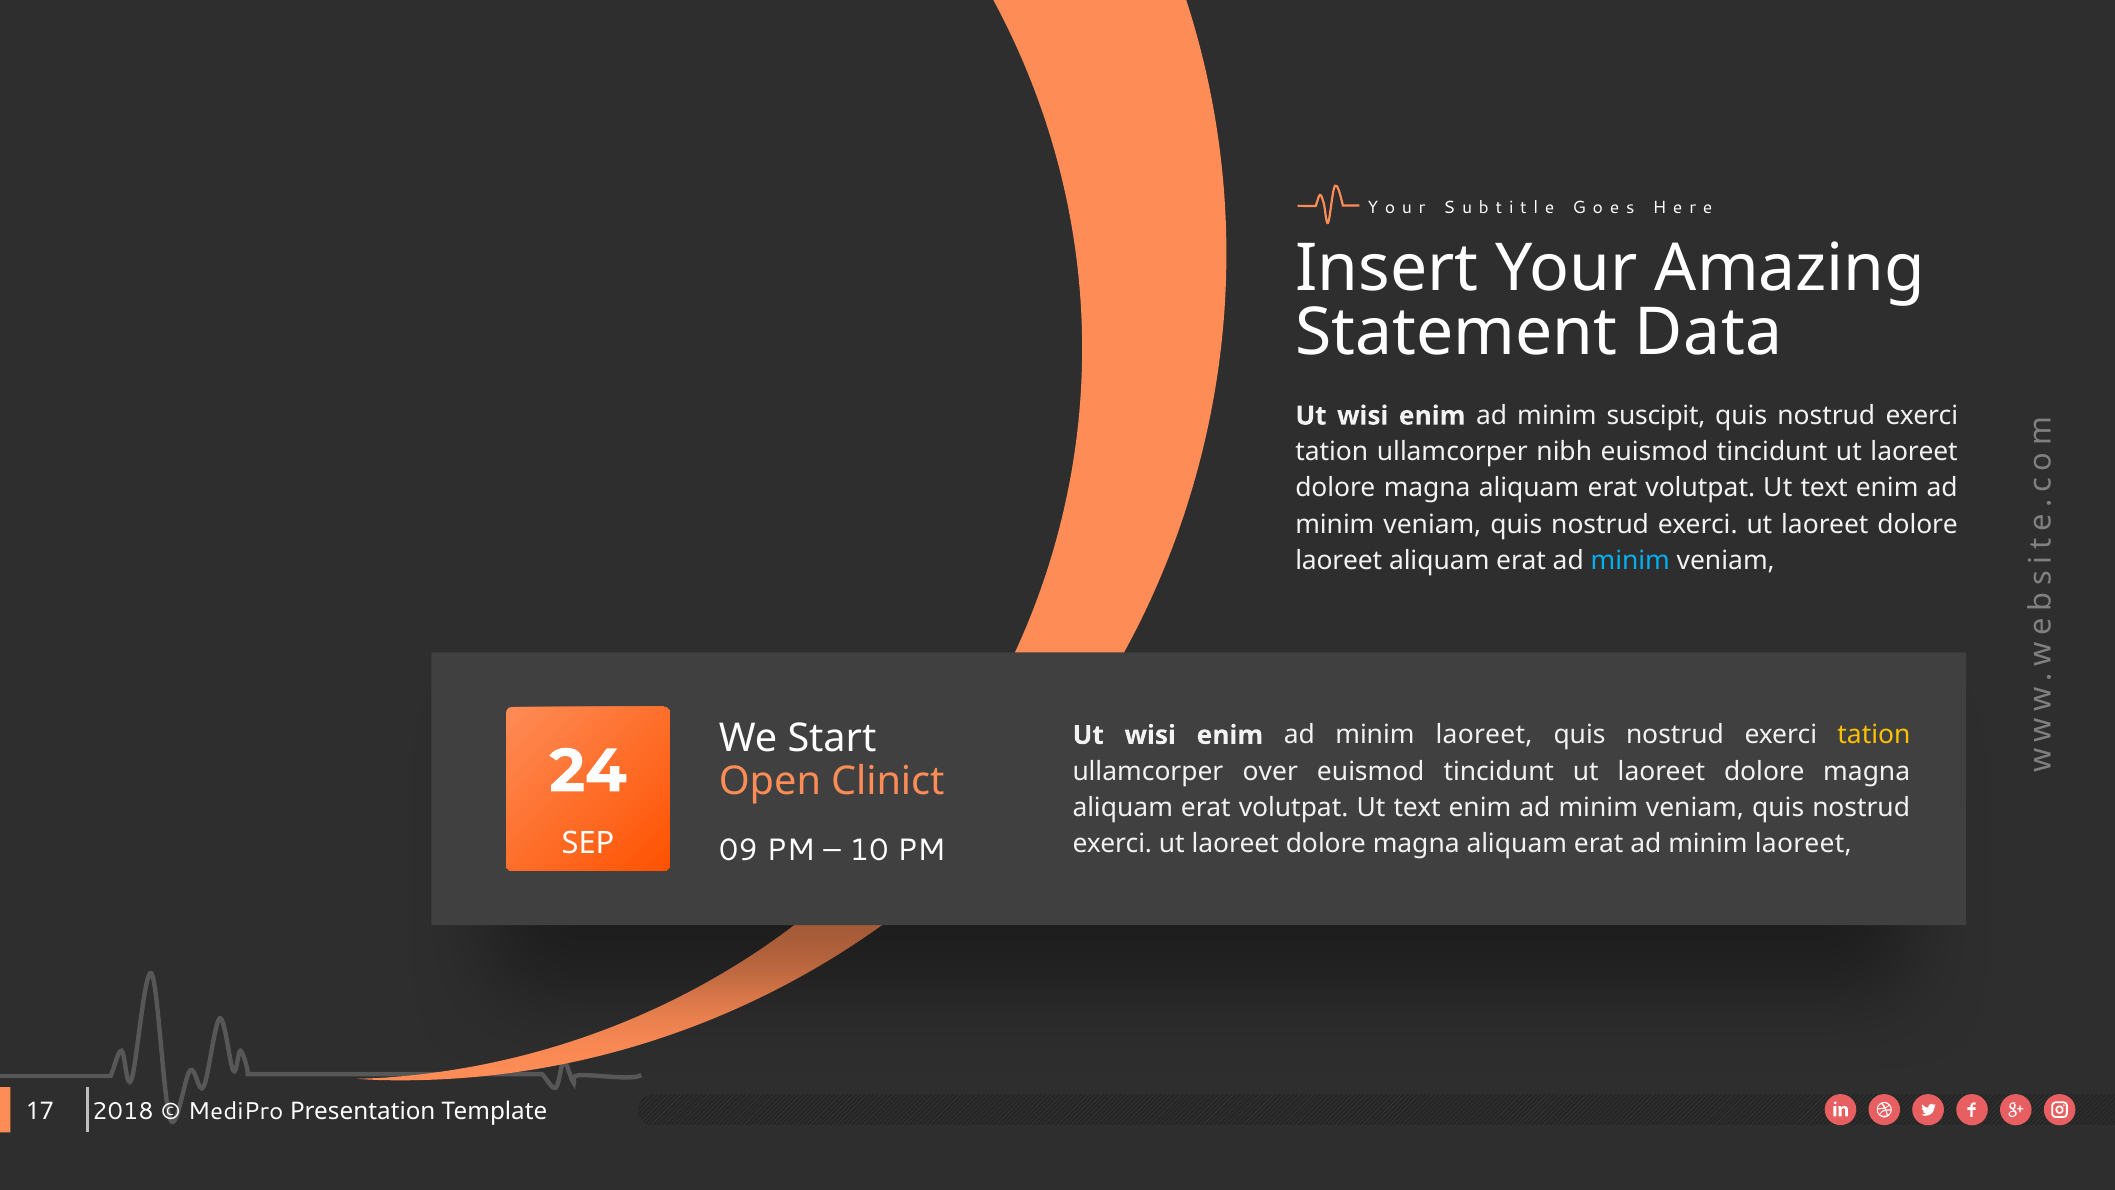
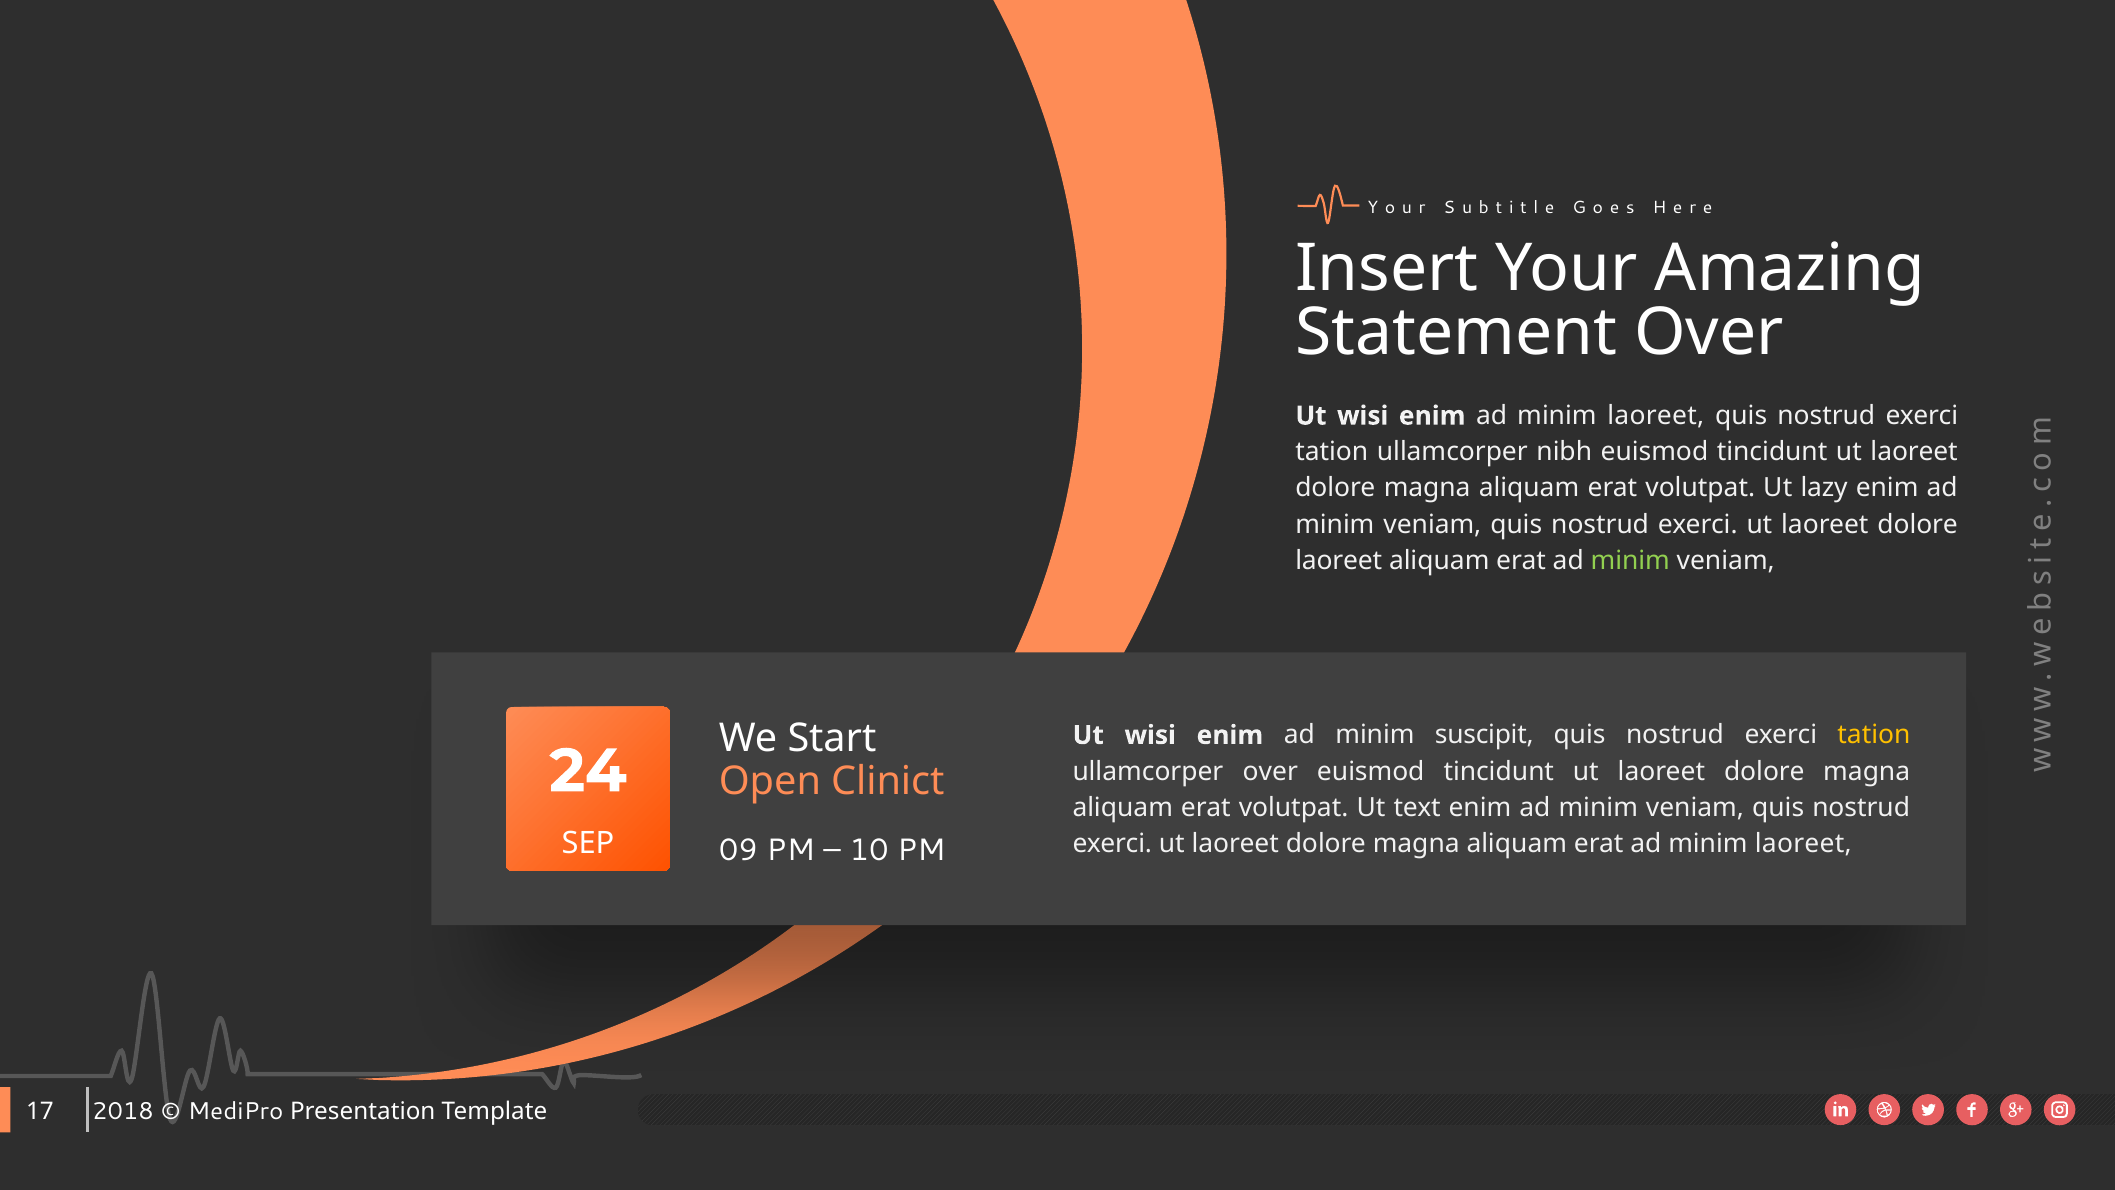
Statement Data: Data -> Over
enim ad minim suscipit: suscipit -> laoreet
text at (1824, 488): text -> lazy
minim at (1630, 560) colour: light blue -> light green
enim ad minim laoreet: laoreet -> suscipit
